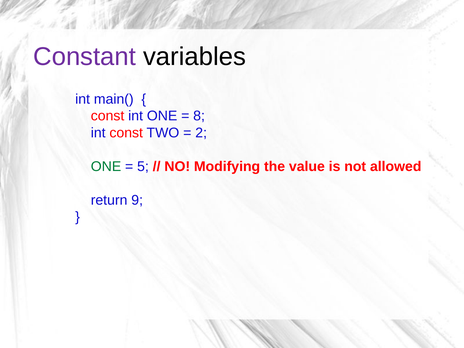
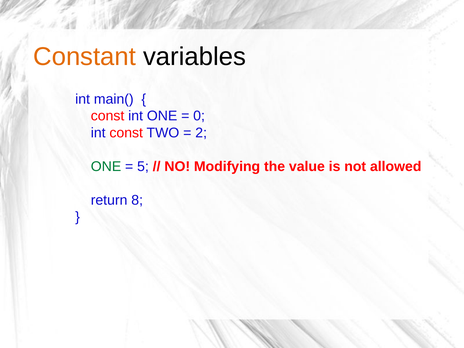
Constant colour: purple -> orange
8: 8 -> 0
9: 9 -> 8
